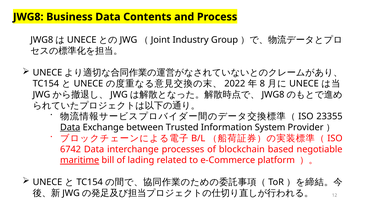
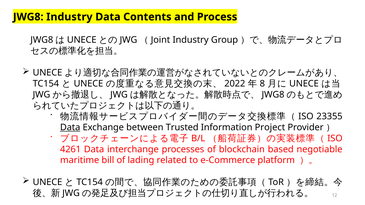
JWG8 Business: Business -> Industry
System: System -> Project
6742: 6742 -> 4261
maritime underline: present -> none
